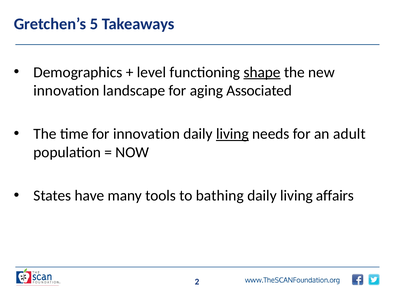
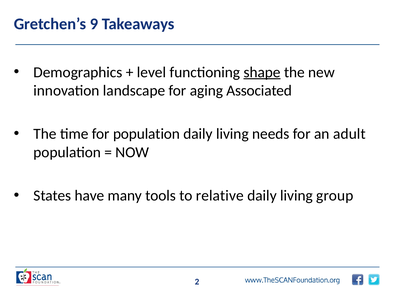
5: 5 -> 9
for innovation: innovation -> population
living at (232, 134) underline: present -> none
bathing: bathing -> relative
affairs: affairs -> group
